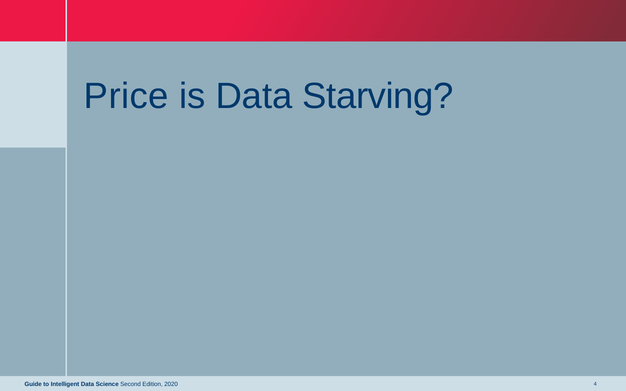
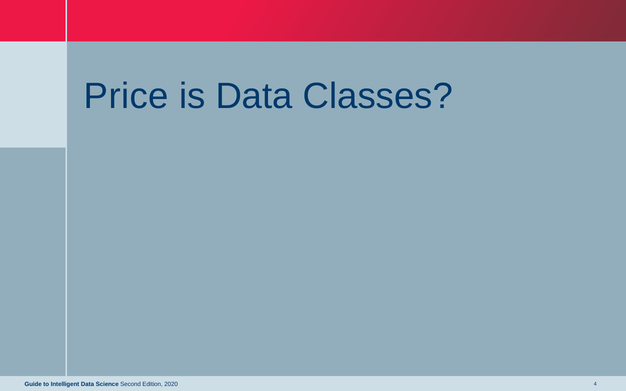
Starving: Starving -> Classes
